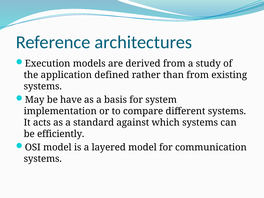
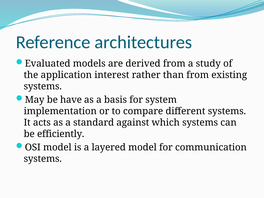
Execution: Execution -> Evaluated
defined: defined -> interest
